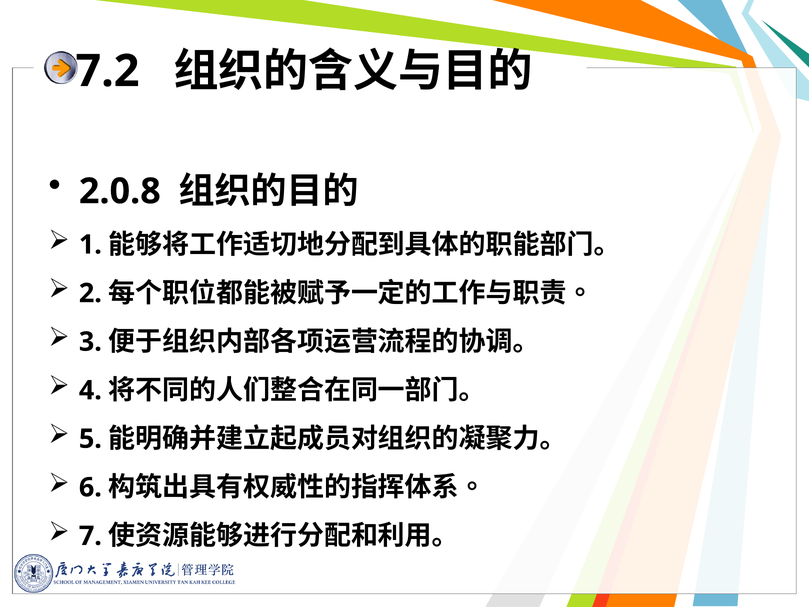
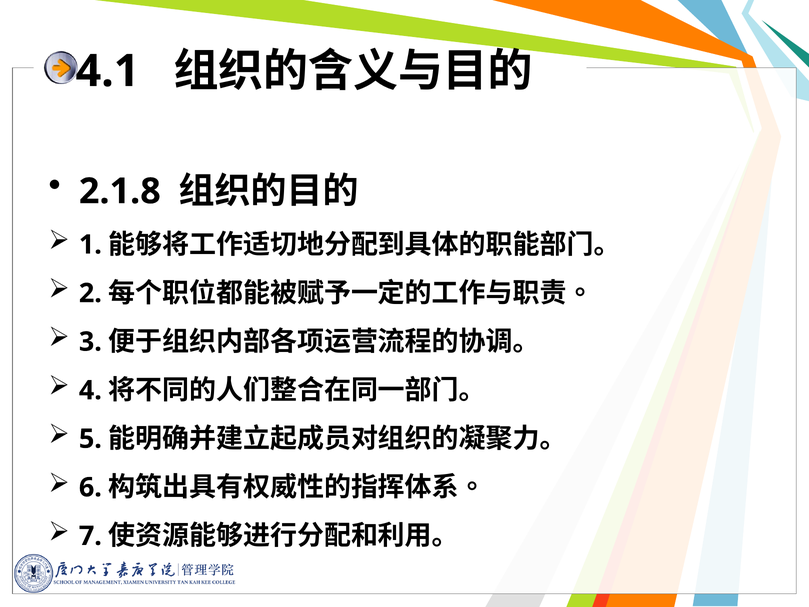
7.2: 7.2 -> 4.1
2.0.8: 2.0.8 -> 2.1.8
